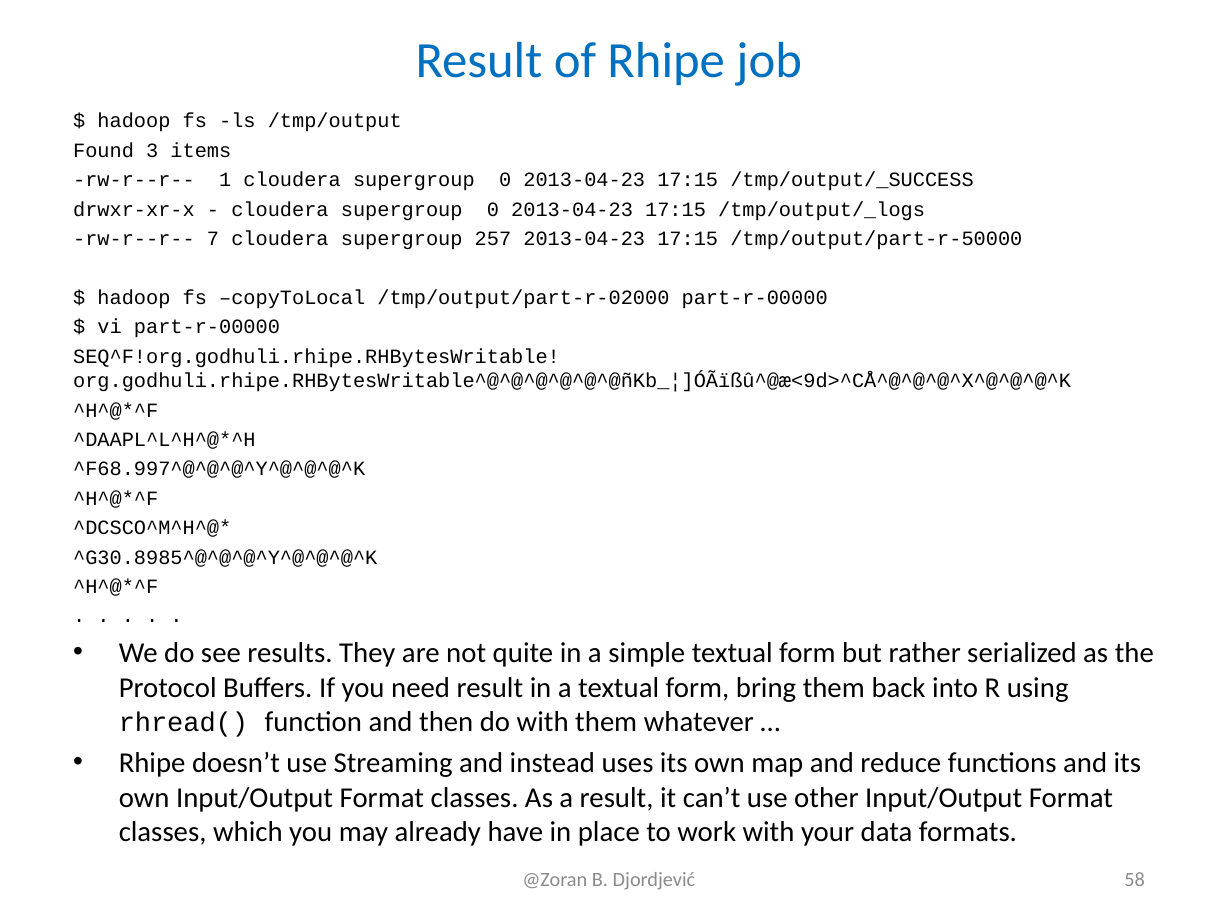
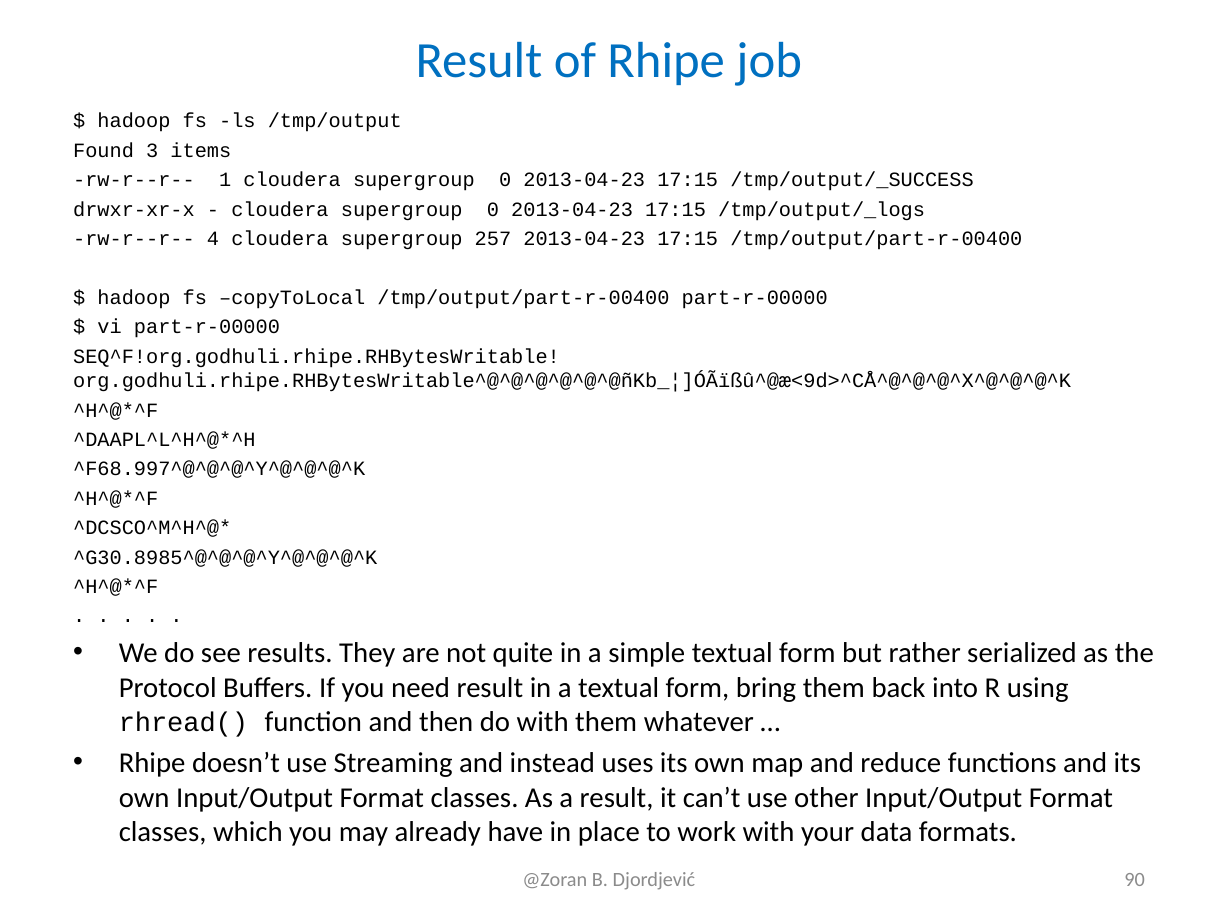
7: 7 -> 4
17:15 /tmp/output/part-r-50000: /tmp/output/part-r-50000 -> /tmp/output/part-r-00400
copyToLocal /tmp/output/part-r-02000: /tmp/output/part-r-02000 -> /tmp/output/part-r-00400
58: 58 -> 90
